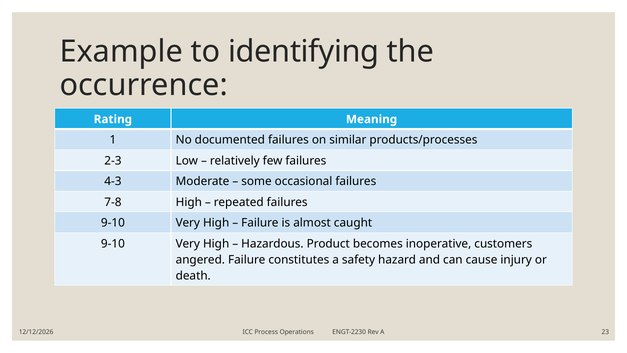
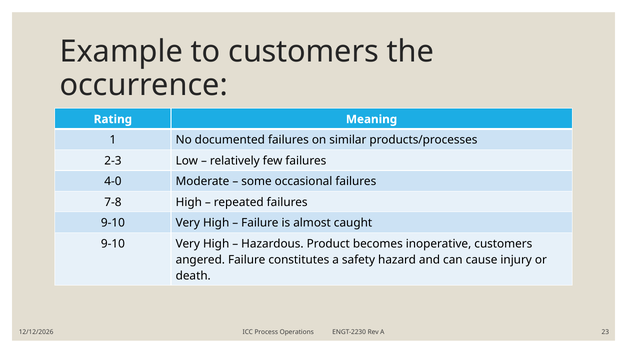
to identifying: identifying -> customers
4-3: 4-3 -> 4-0
